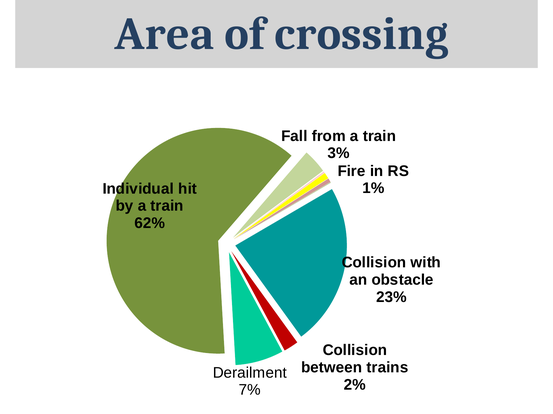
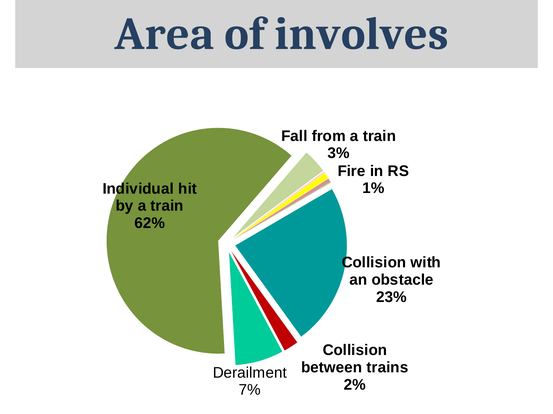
crossing: crossing -> involves
